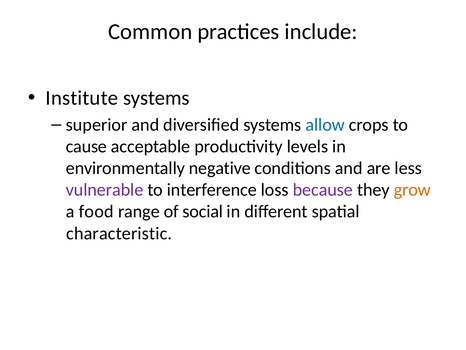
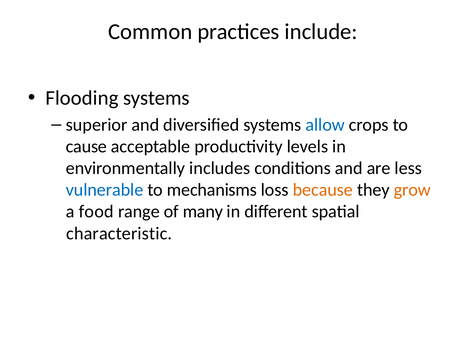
Institute: Institute -> Flooding
negative: negative -> includes
vulnerable colour: purple -> blue
interference: interference -> mechanisms
because colour: purple -> orange
social: social -> many
